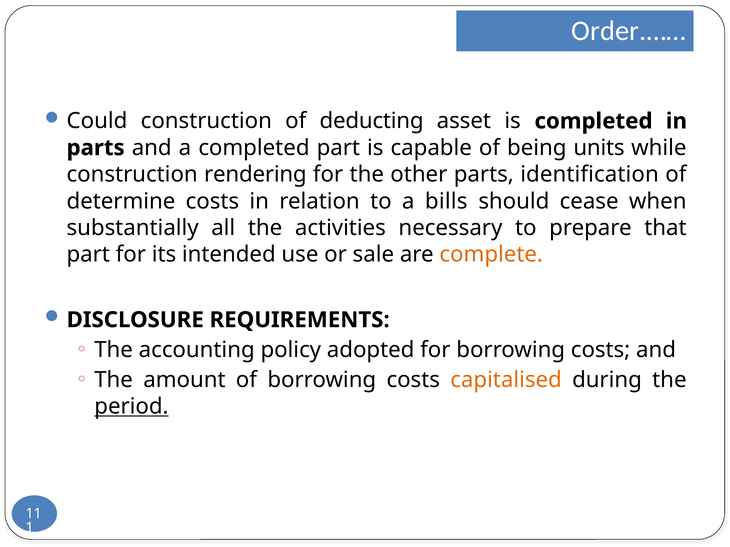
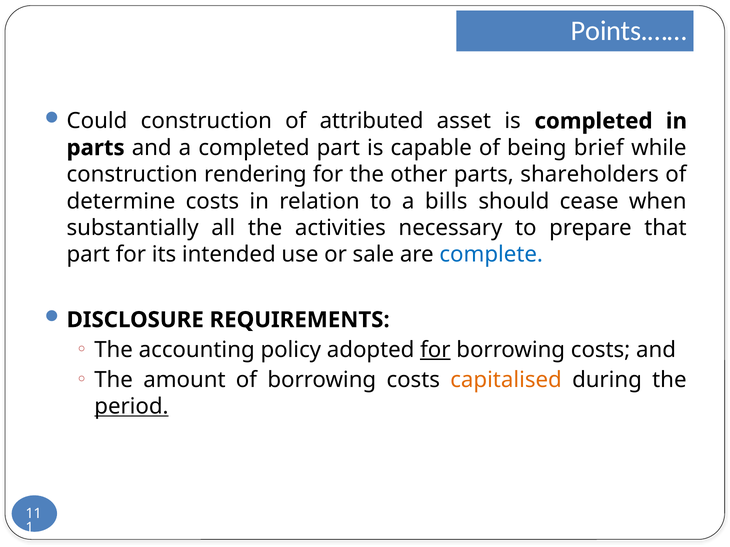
Order.……: Order.…… -> Points.……
deducting: deducting -> attributed
units: units -> brief
identification: identification -> shareholders
complete colour: orange -> blue
for at (435, 350) underline: none -> present
